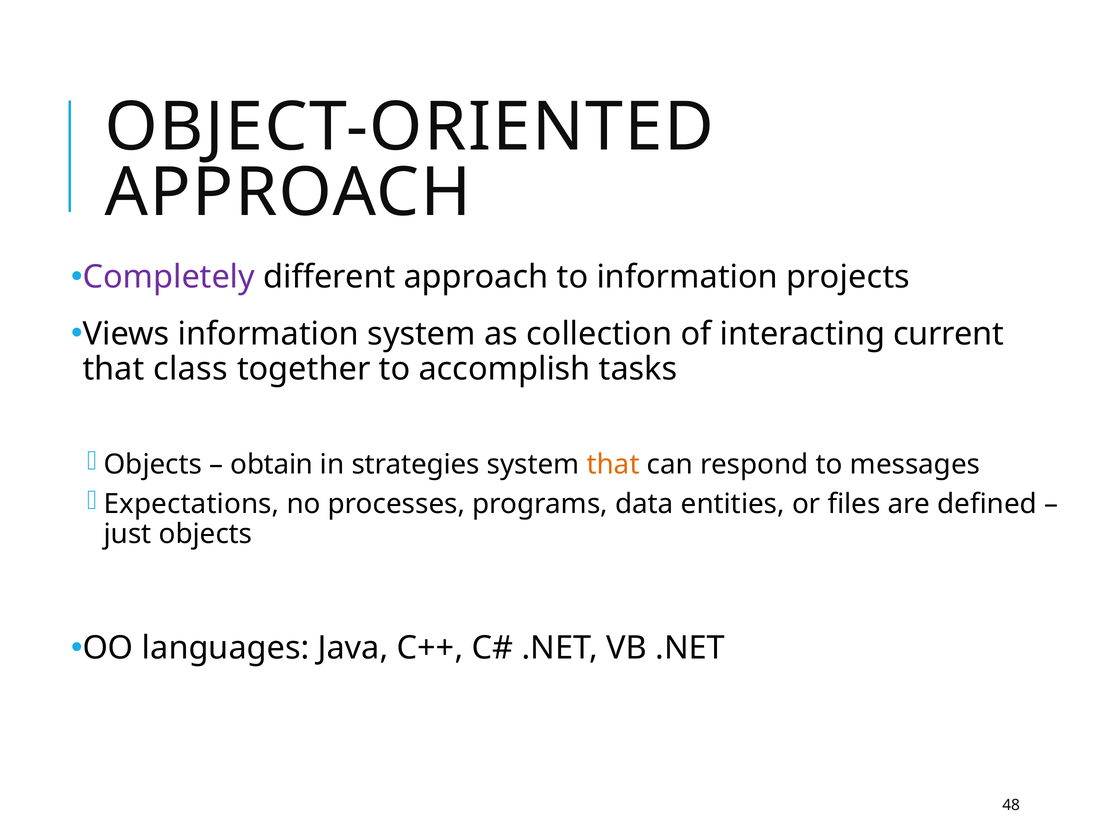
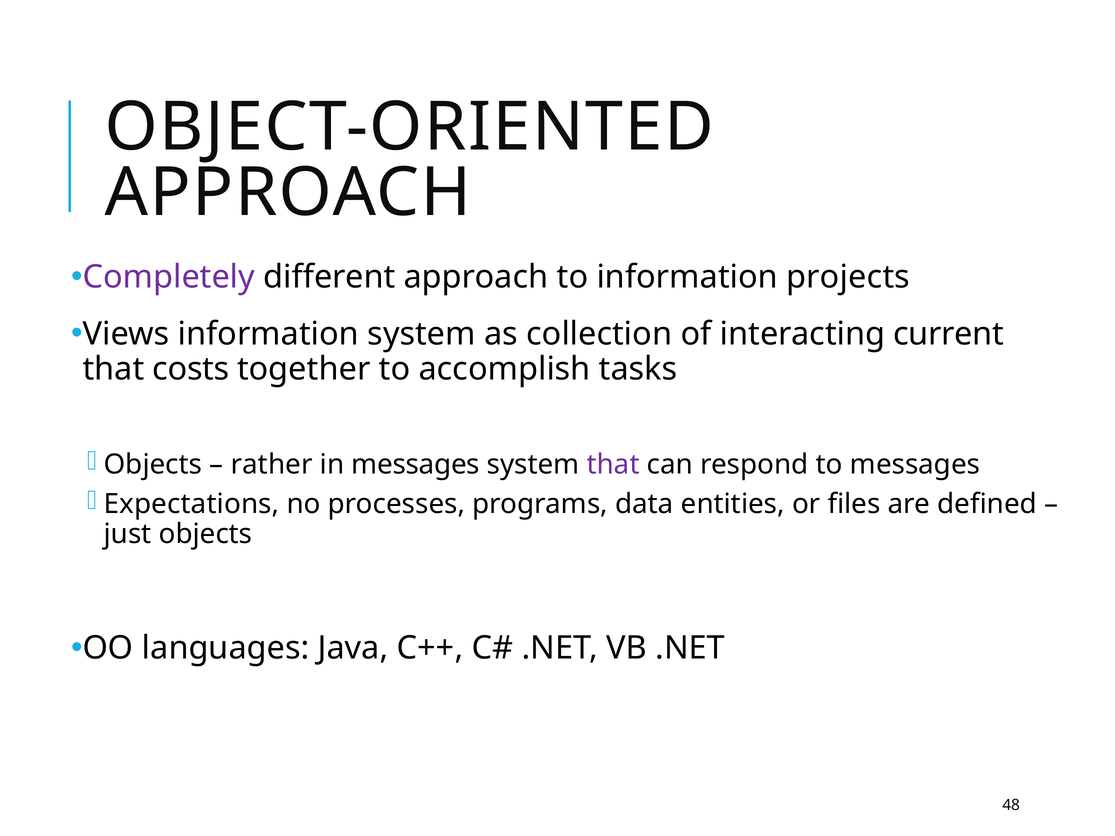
class: class -> costs
obtain: obtain -> rather
in strategies: strategies -> messages
that at (613, 465) colour: orange -> purple
